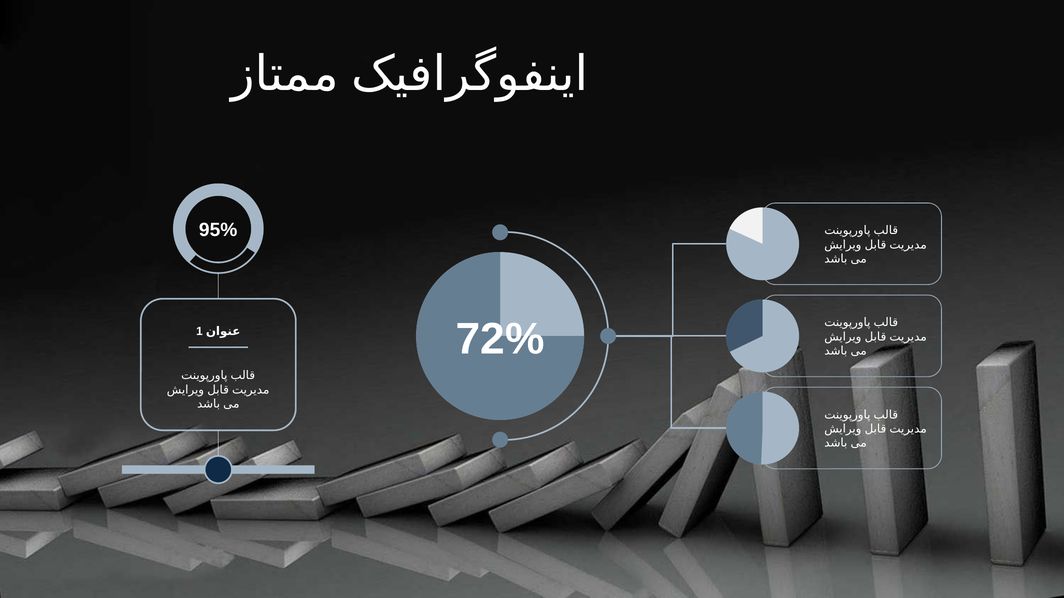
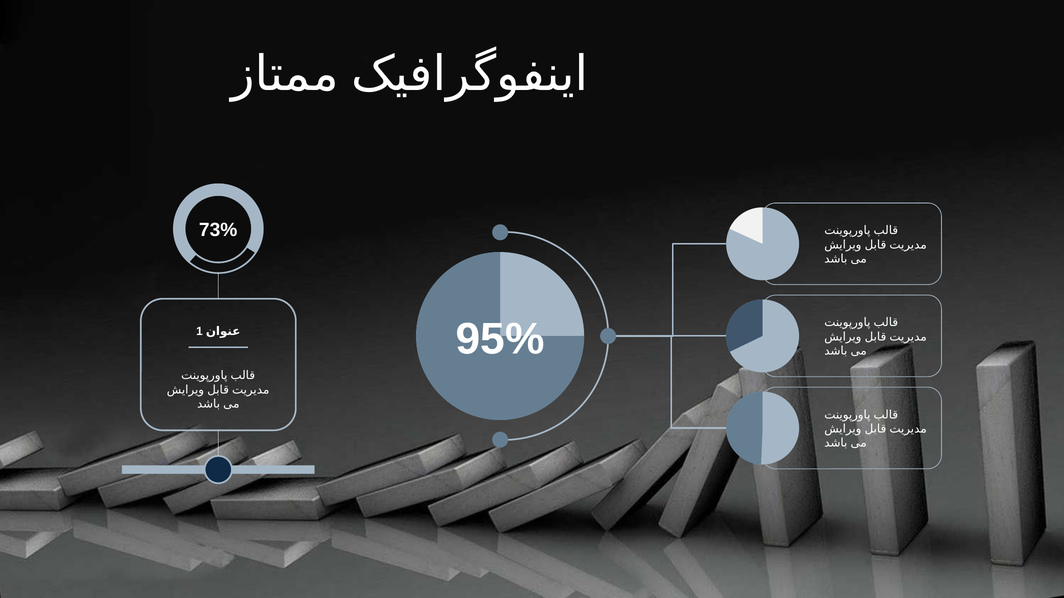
95%: 95% -> 73%
72%: 72% -> 95%
